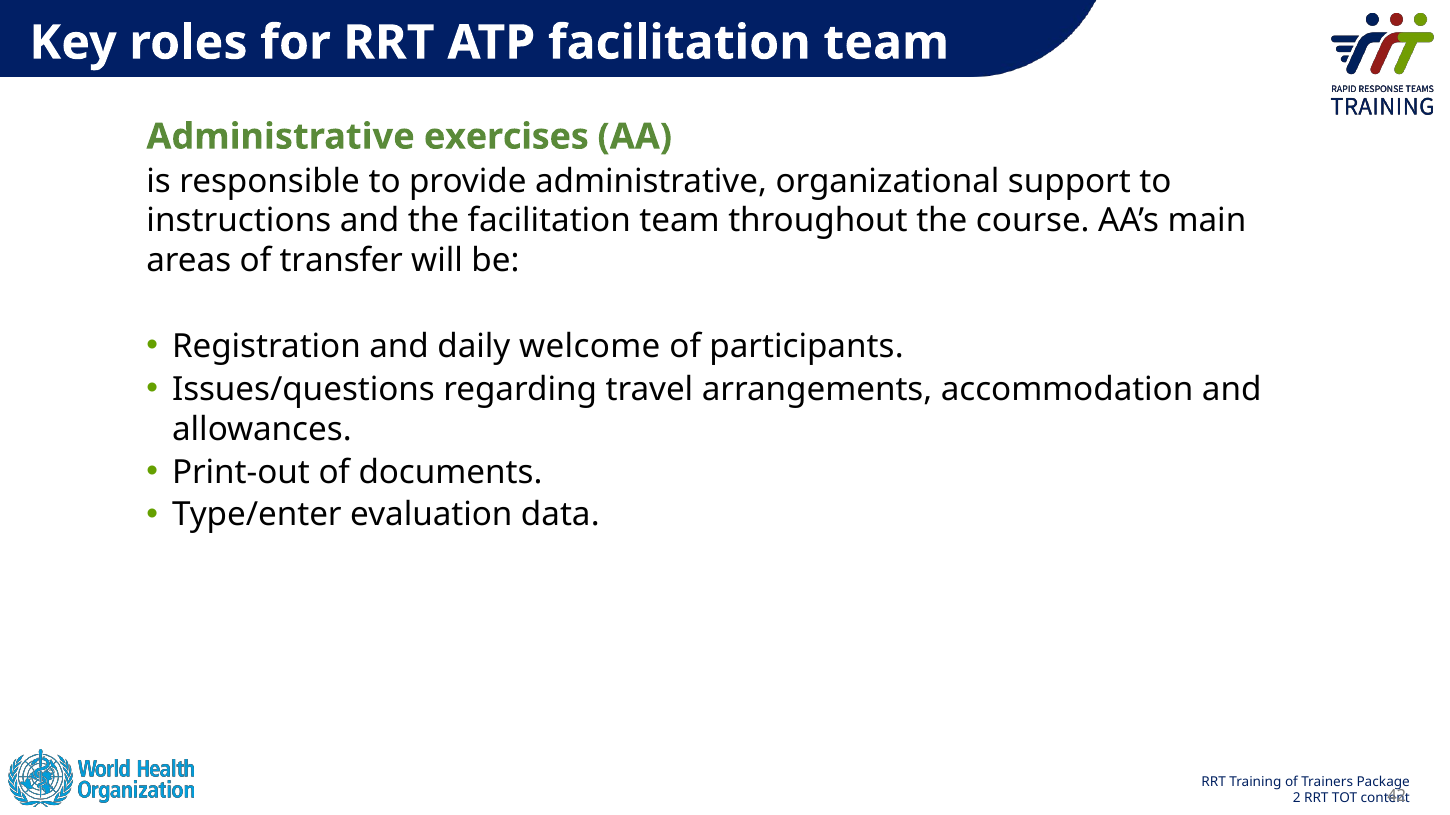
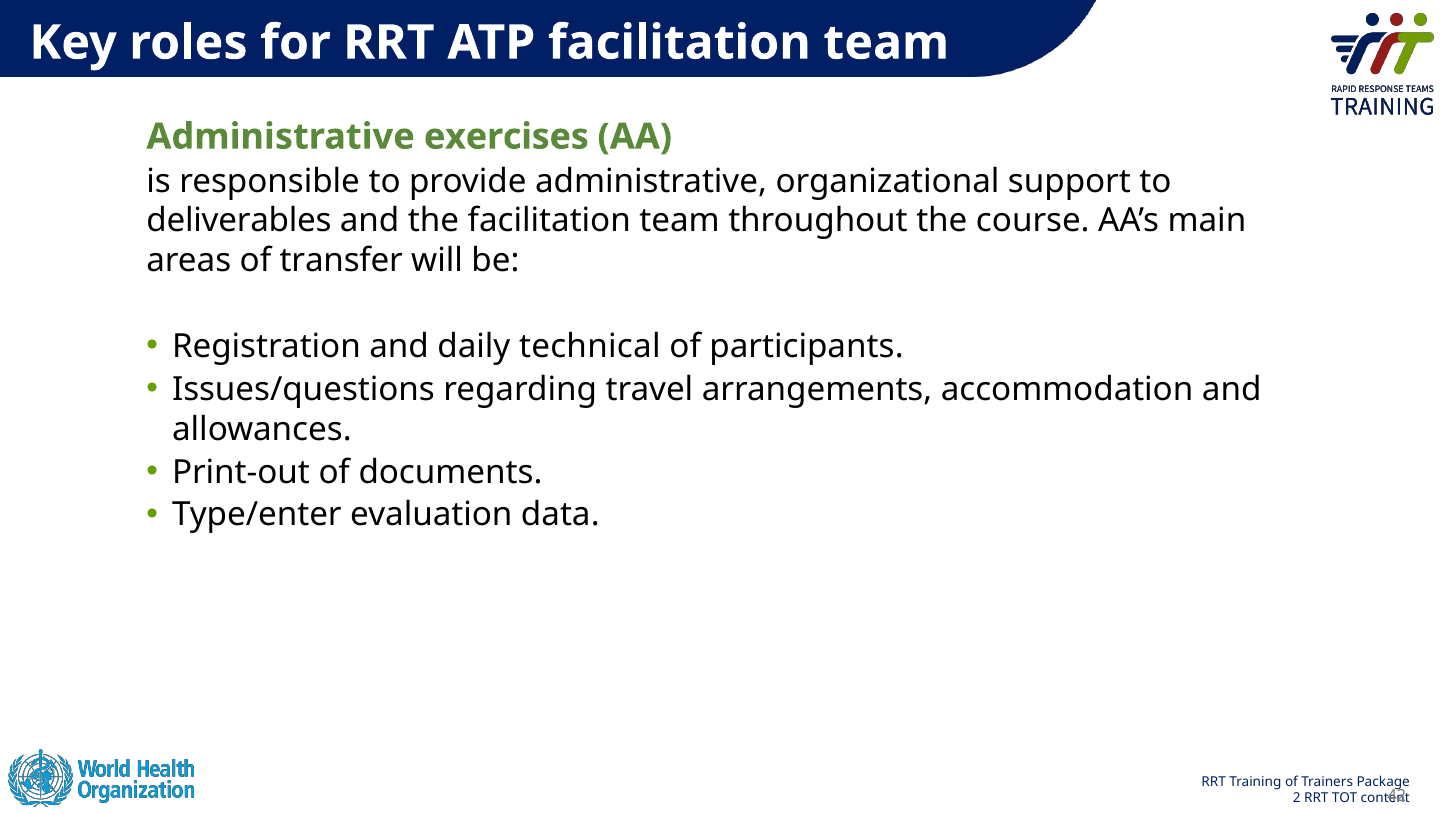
instructions: instructions -> deliverables
welcome: welcome -> technical
